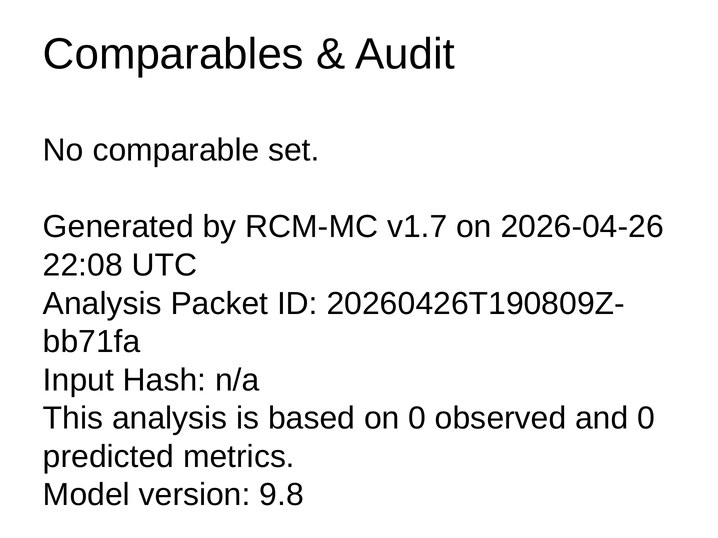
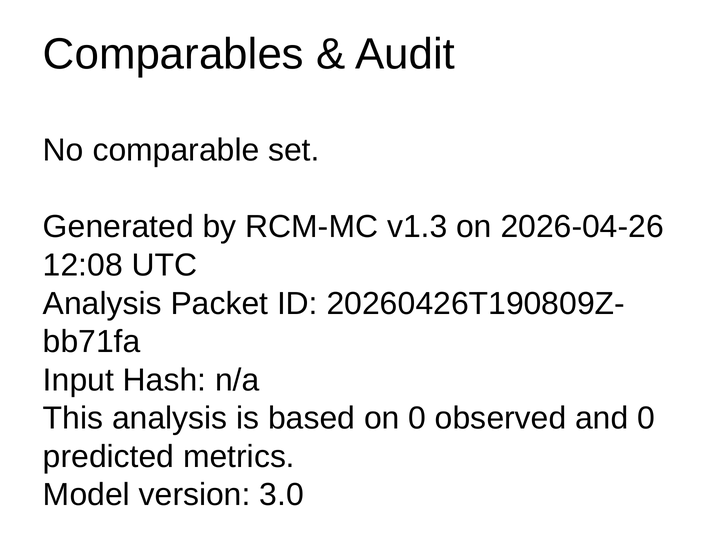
v1.7: v1.7 -> v1.3
22:08: 22:08 -> 12:08
9.8: 9.8 -> 3.0
